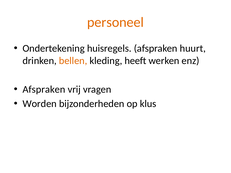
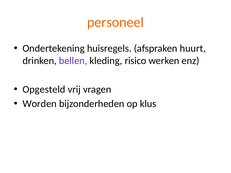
bellen colour: orange -> purple
heeft: heeft -> risico
Afspraken at (44, 90): Afspraken -> Opgesteld
